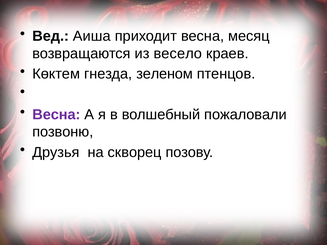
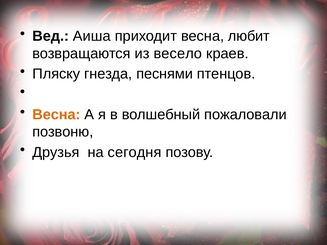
месяц: месяц -> любит
Көктем: Көктем -> Пляску
зеленом: зеленом -> песнями
Весна at (56, 115) colour: purple -> orange
скворец: скворец -> сегодня
